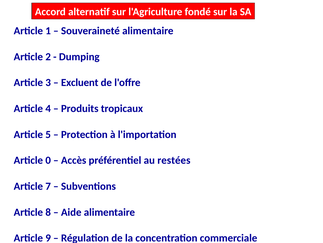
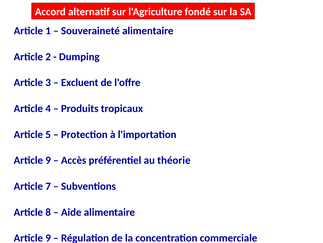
0 at (48, 160): 0 -> 9
restées: restées -> théorie
